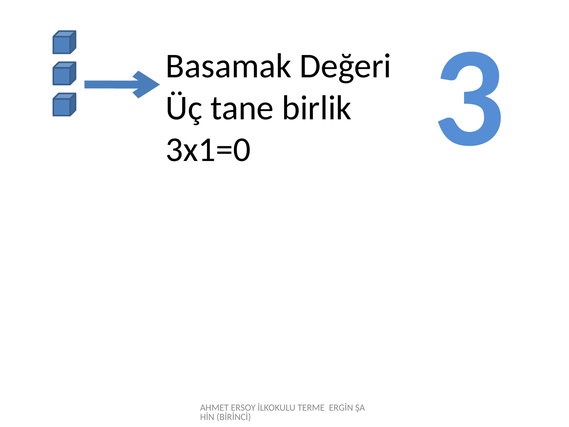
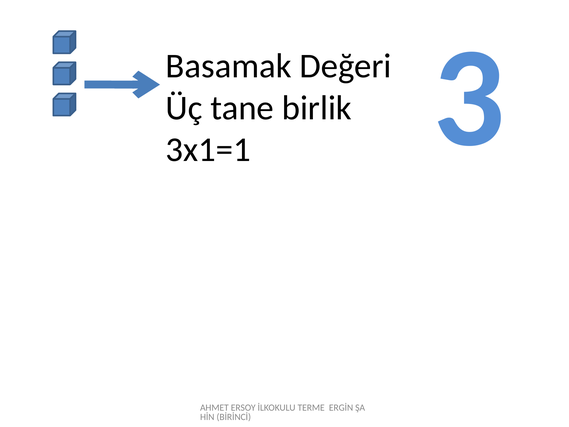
3x1=0: 3x1=0 -> 3x1=1
